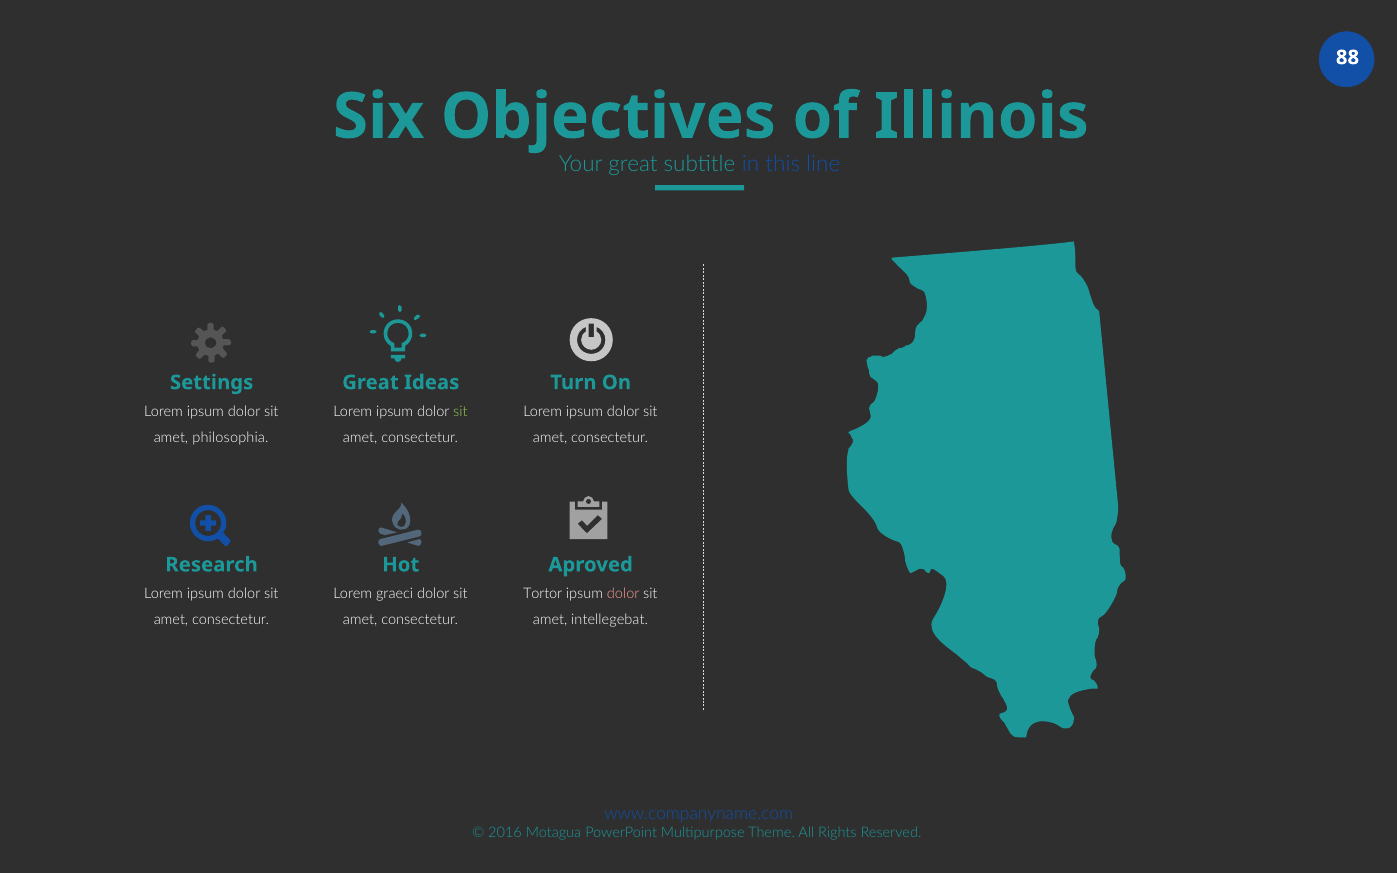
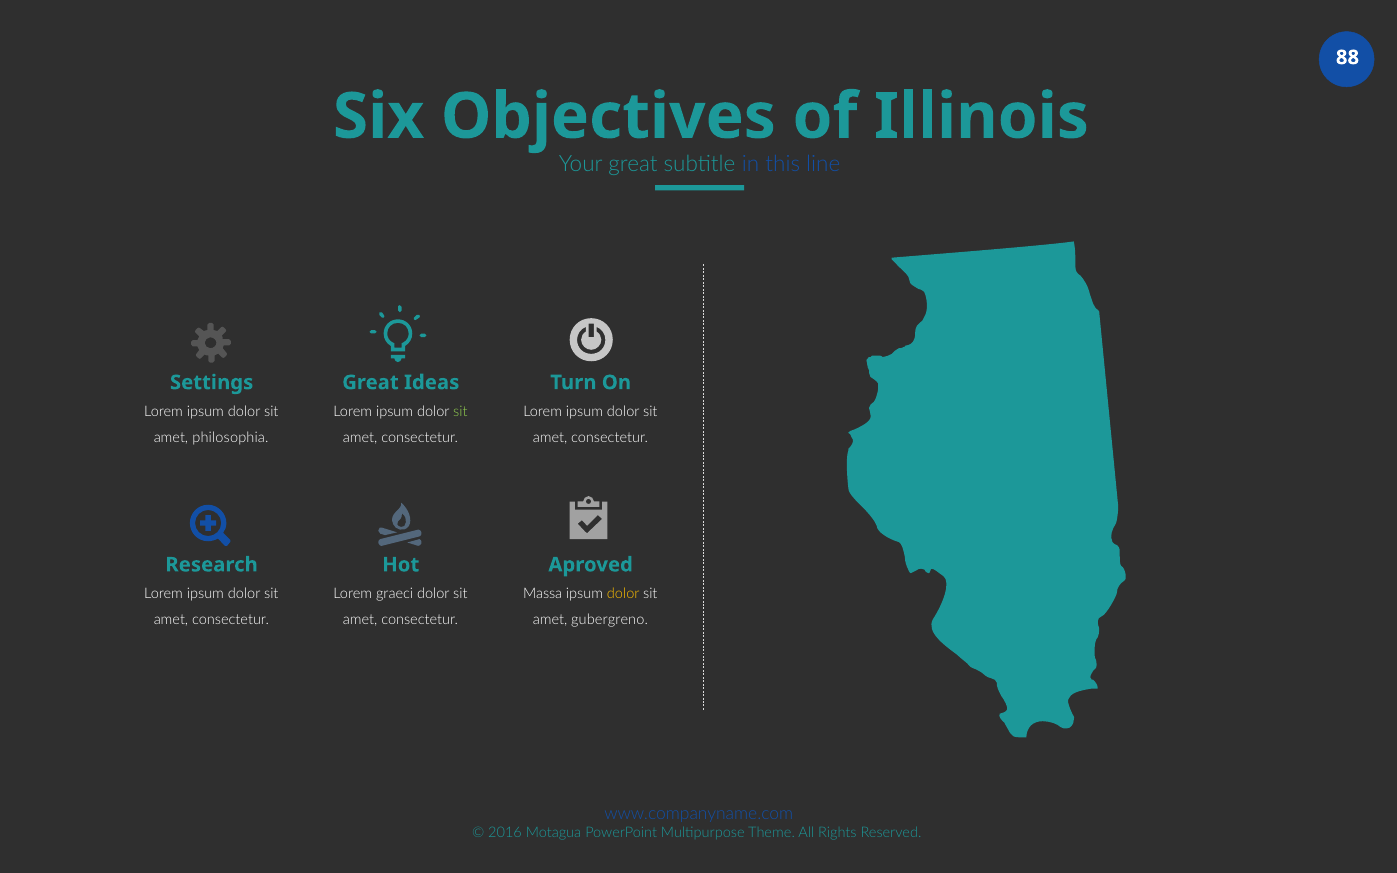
Tortor: Tortor -> Massa
dolor at (623, 594) colour: pink -> yellow
intellegebat: intellegebat -> gubergreno
